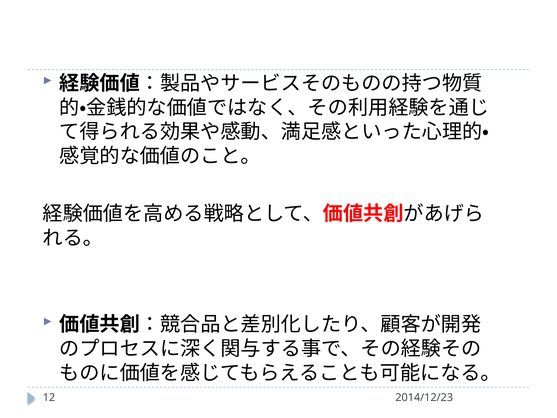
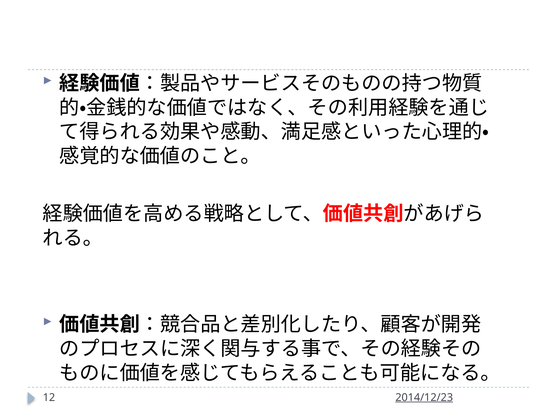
2014/12/23 underline: none -> present
